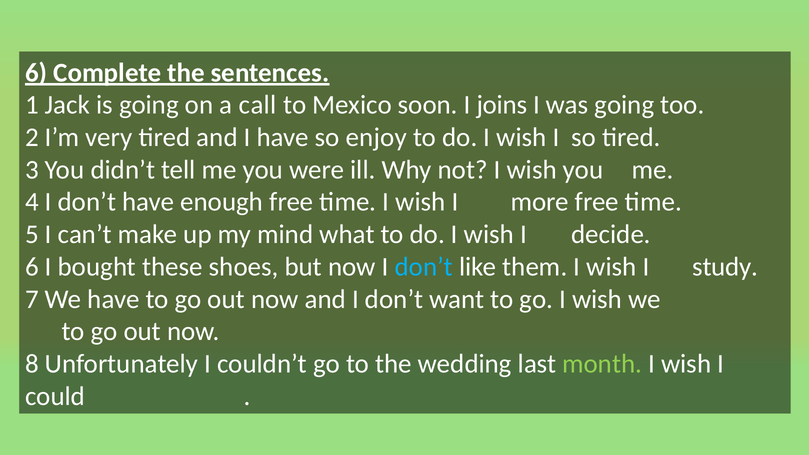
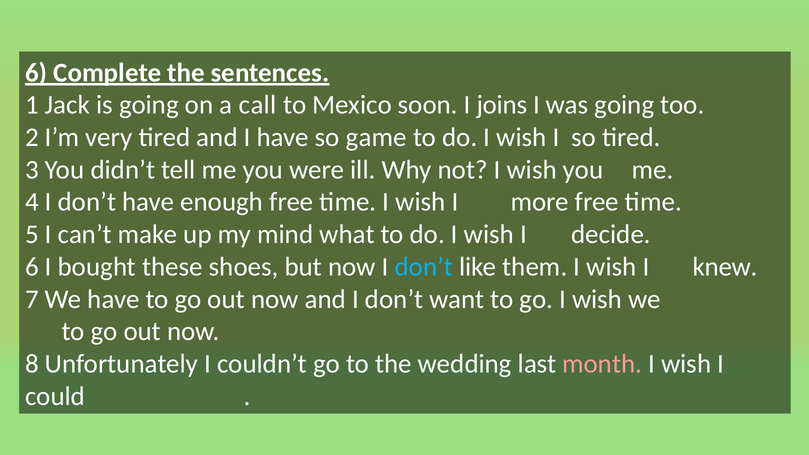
enjoy: enjoy -> game
study: study -> knew
month colour: light green -> pink
